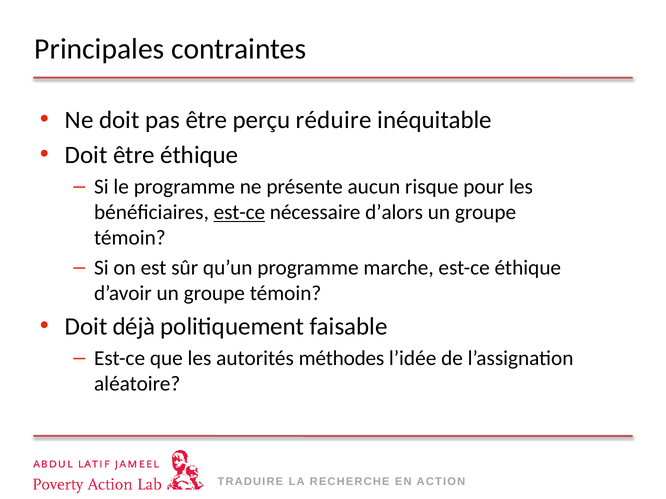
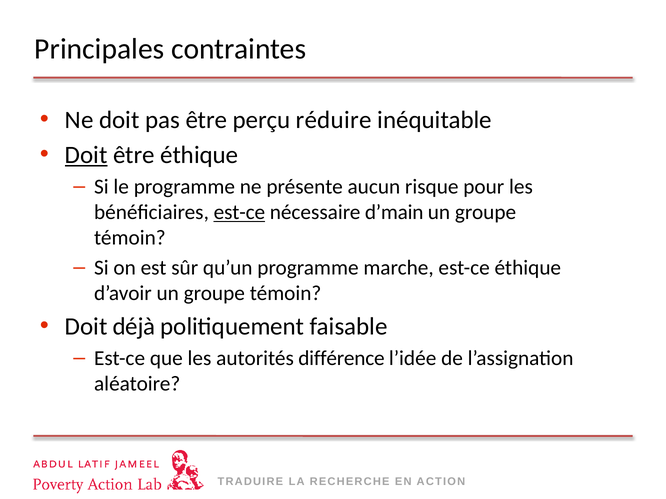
Doit at (86, 155) underline: none -> present
d’alors: d’alors -> d’main
méthodes: méthodes -> différence
